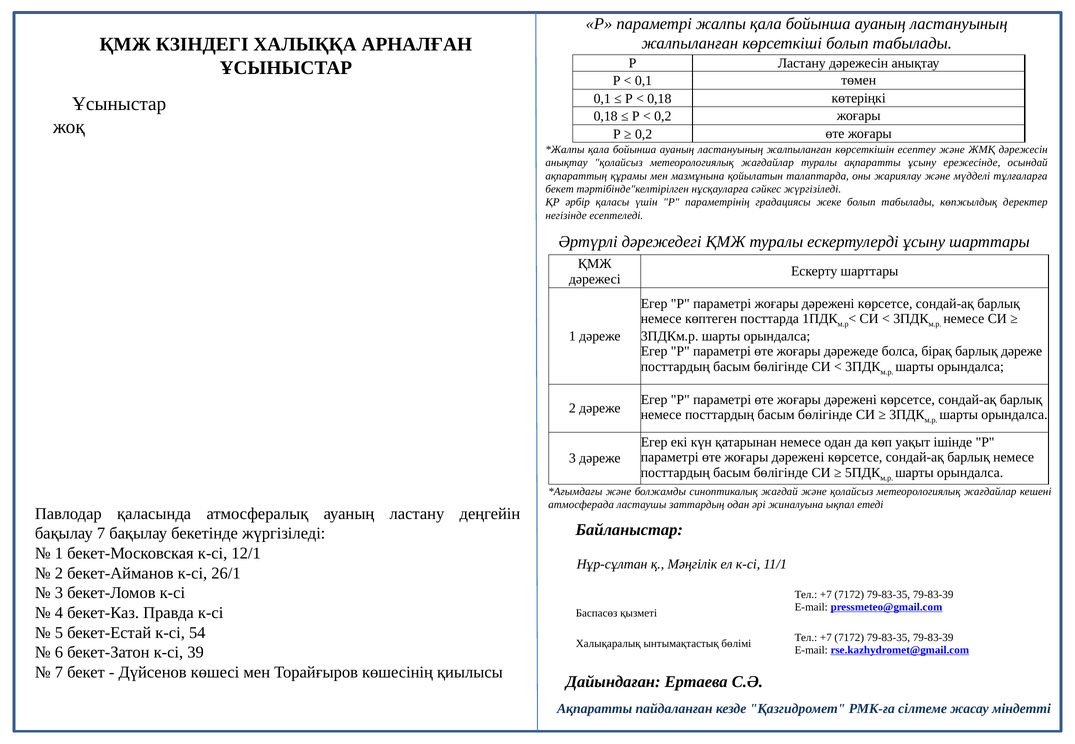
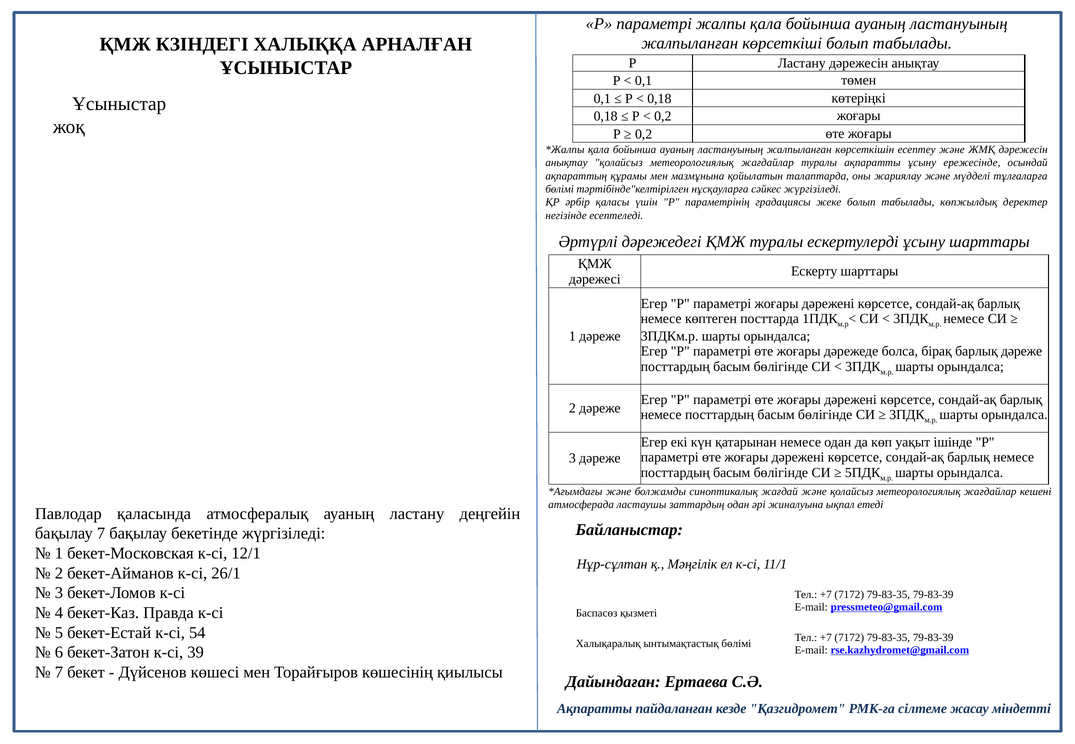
бекет at (560, 189): бекет -> бөлімі
